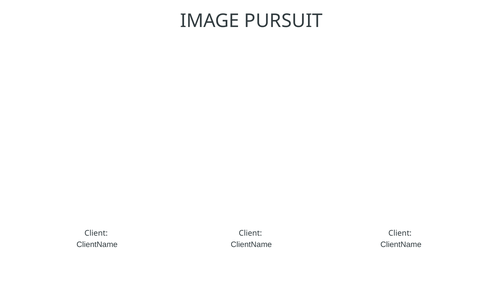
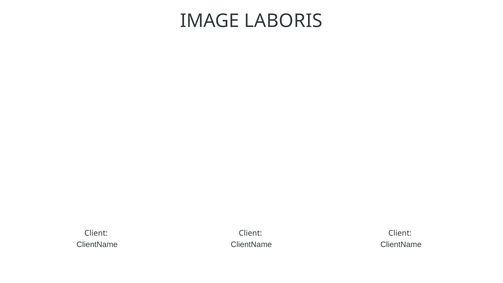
PURSUIT: PURSUIT -> LABORIS
